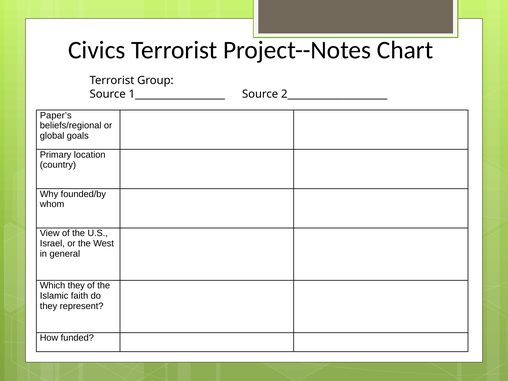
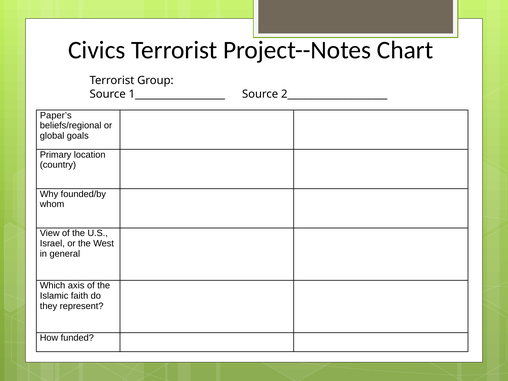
Which they: they -> axis
